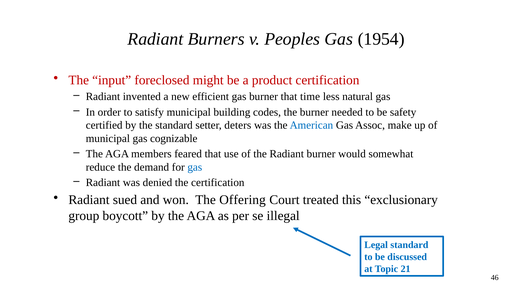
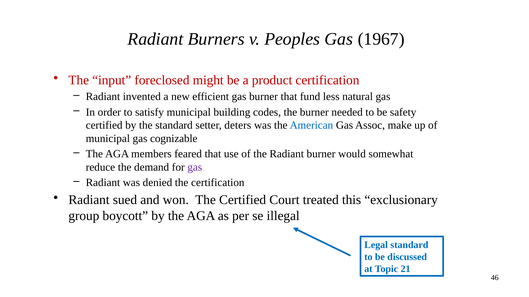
1954: 1954 -> 1967
time: time -> fund
gas at (195, 167) colour: blue -> purple
The Offering: Offering -> Certified
